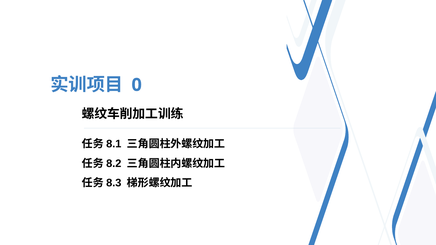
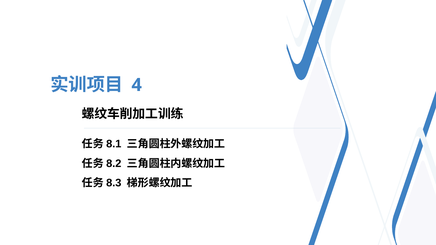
0: 0 -> 4
